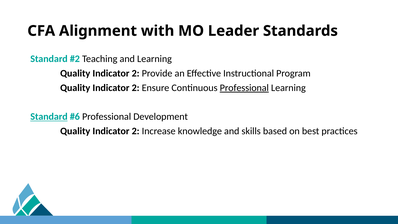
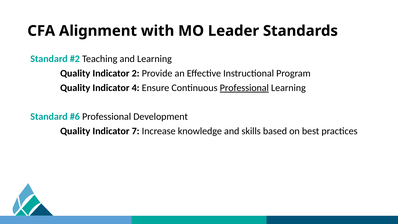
2 at (136, 88): 2 -> 4
Standard at (49, 117) underline: present -> none
2 at (136, 131): 2 -> 7
